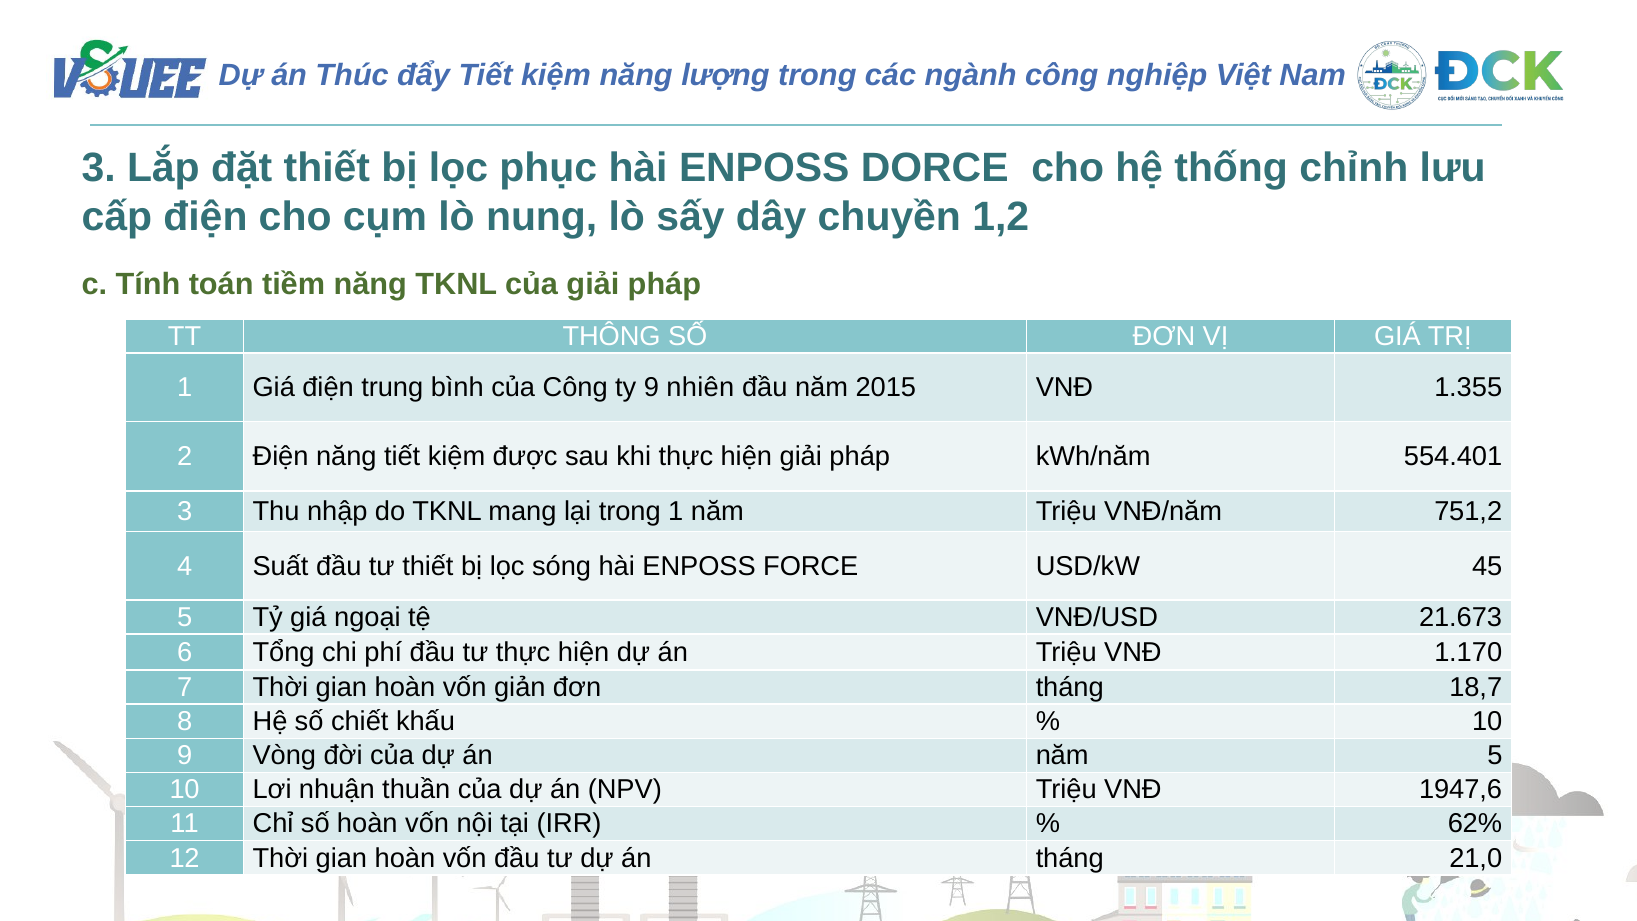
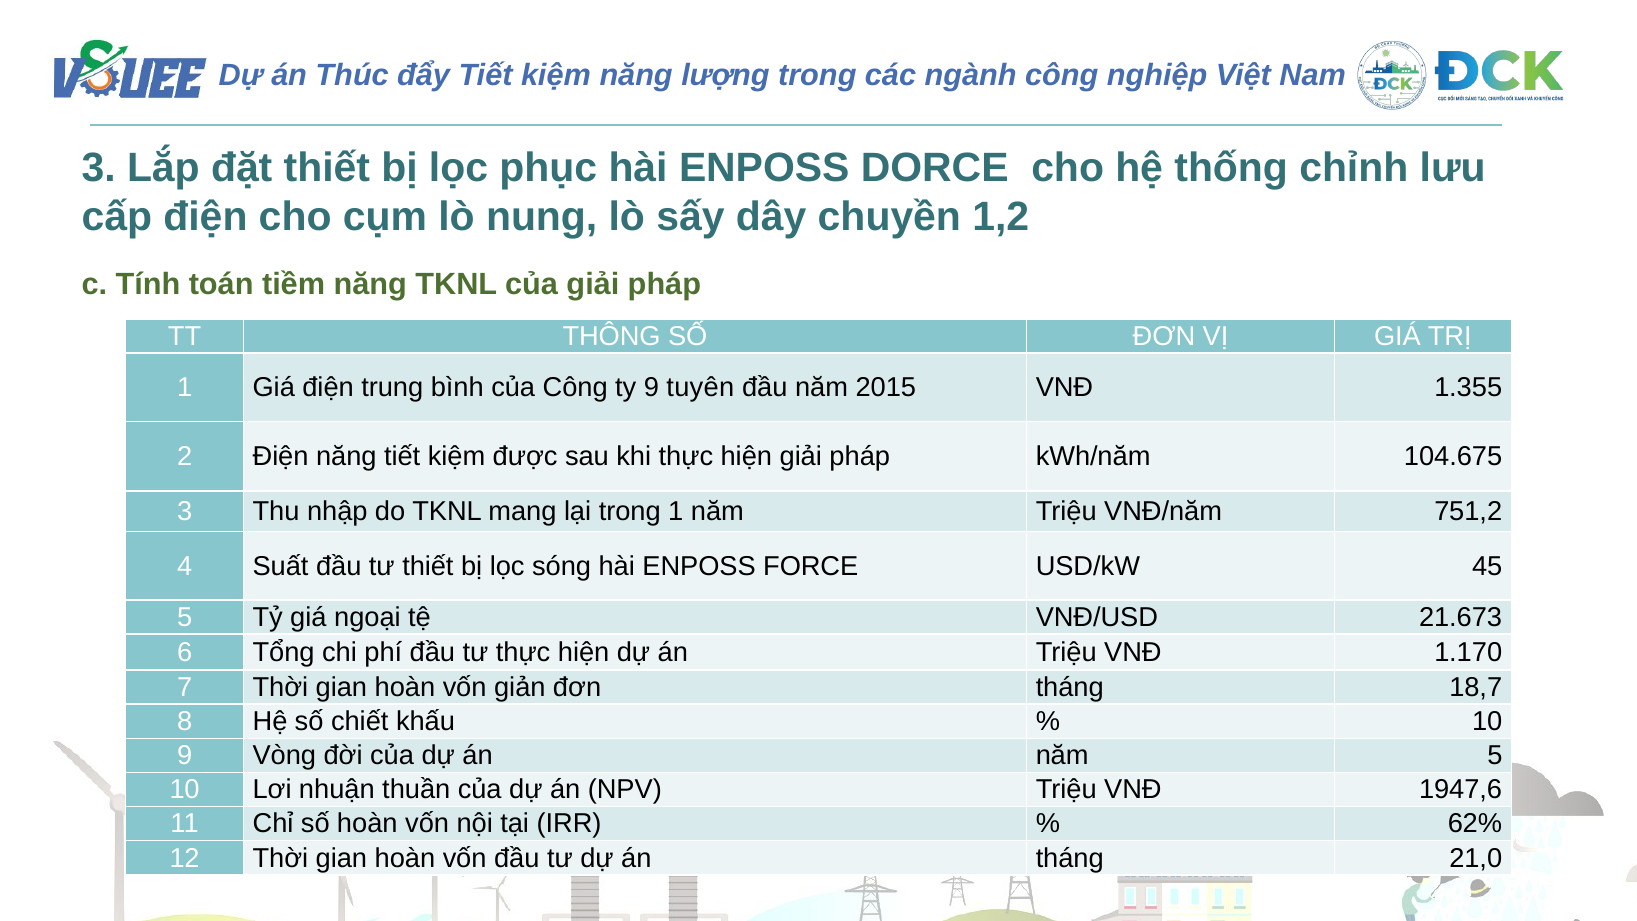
nhiên: nhiên -> tuyên
554.401: 554.401 -> 104.675
